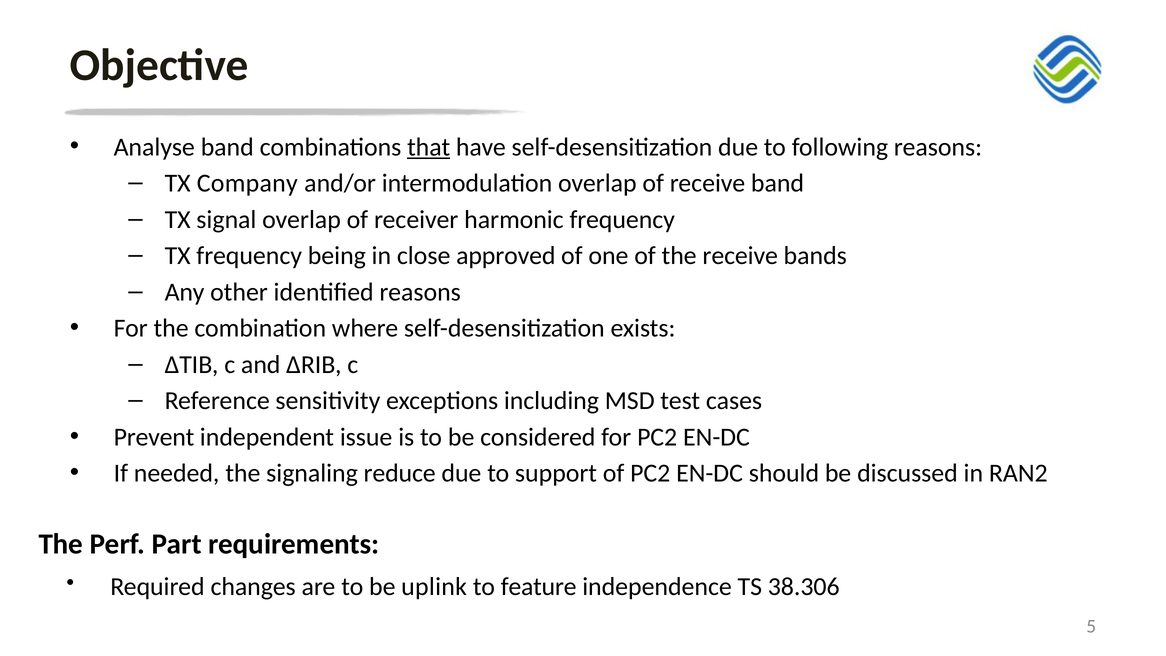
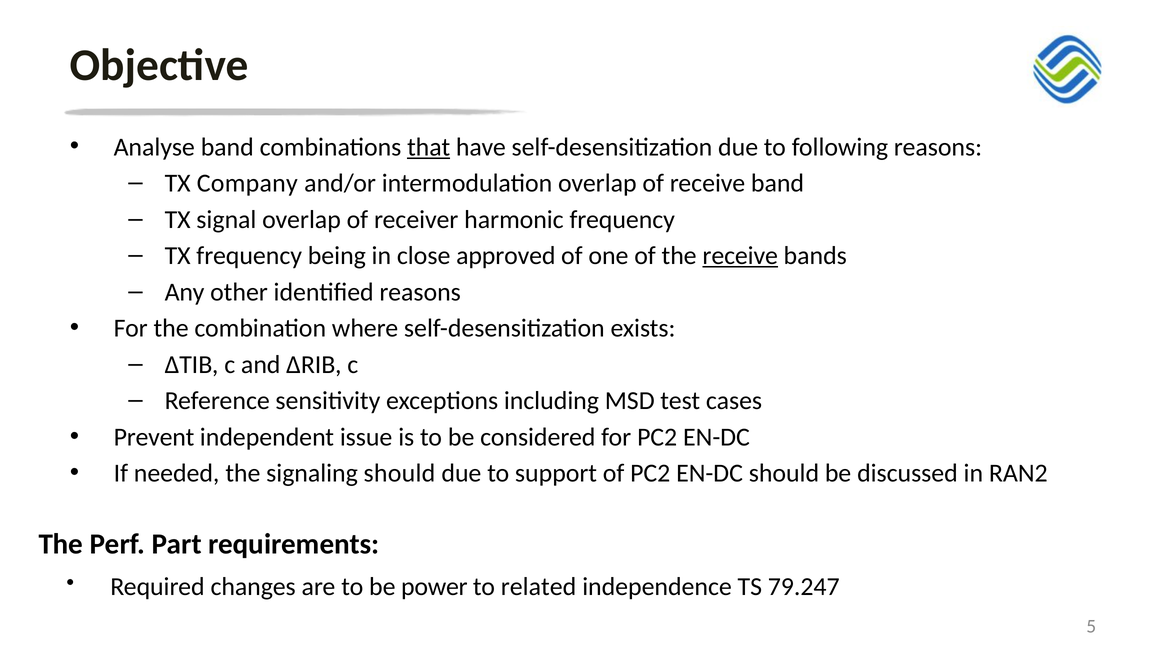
receive at (740, 256) underline: none -> present
signaling reduce: reduce -> should
uplink: uplink -> power
feature: feature -> related
38.306: 38.306 -> 79.247
